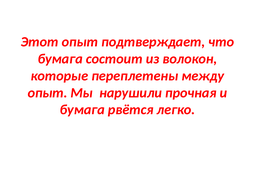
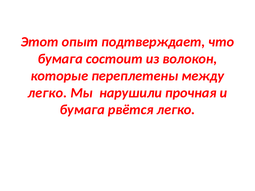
опыт at (48, 93): опыт -> легко
